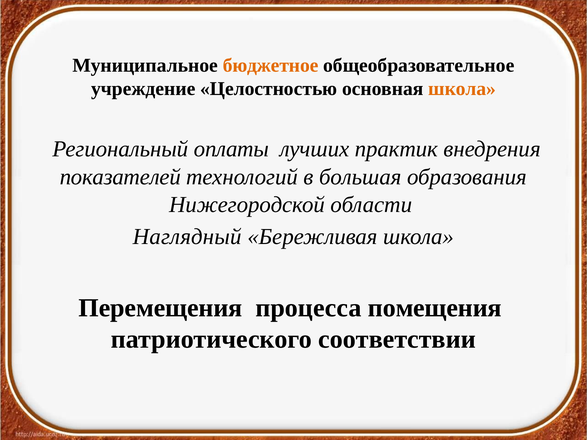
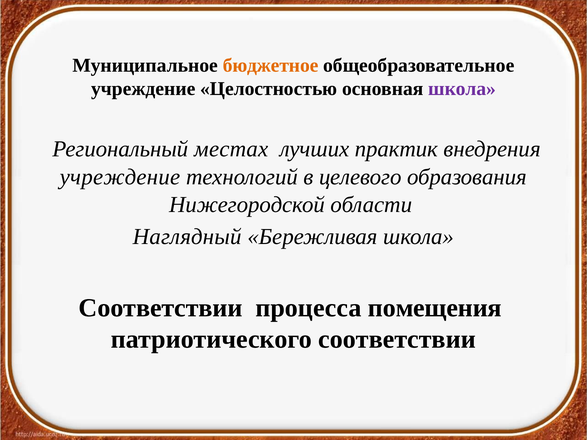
школа at (462, 89) colour: orange -> purple
оплаты: оплаты -> местах
показателей at (120, 177): показателей -> учреждение
большая: большая -> целевого
Перемещения at (161, 308): Перемещения -> Соответствии
